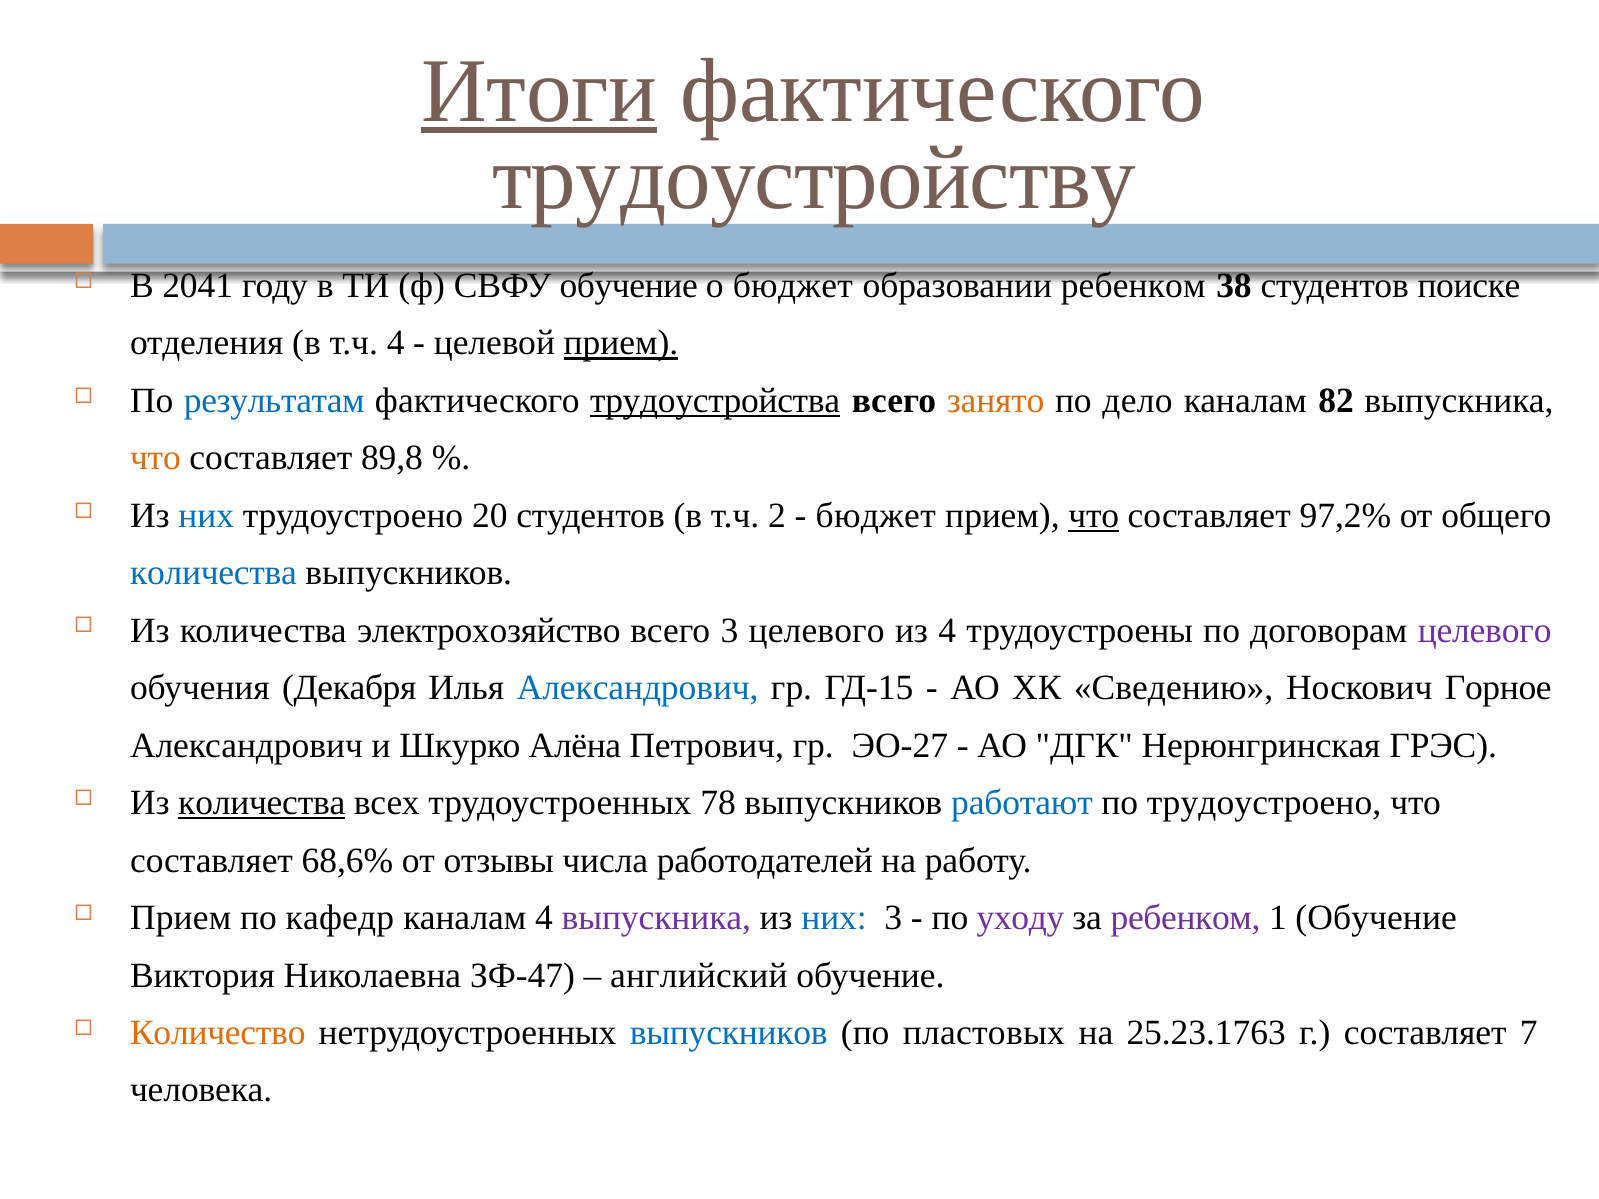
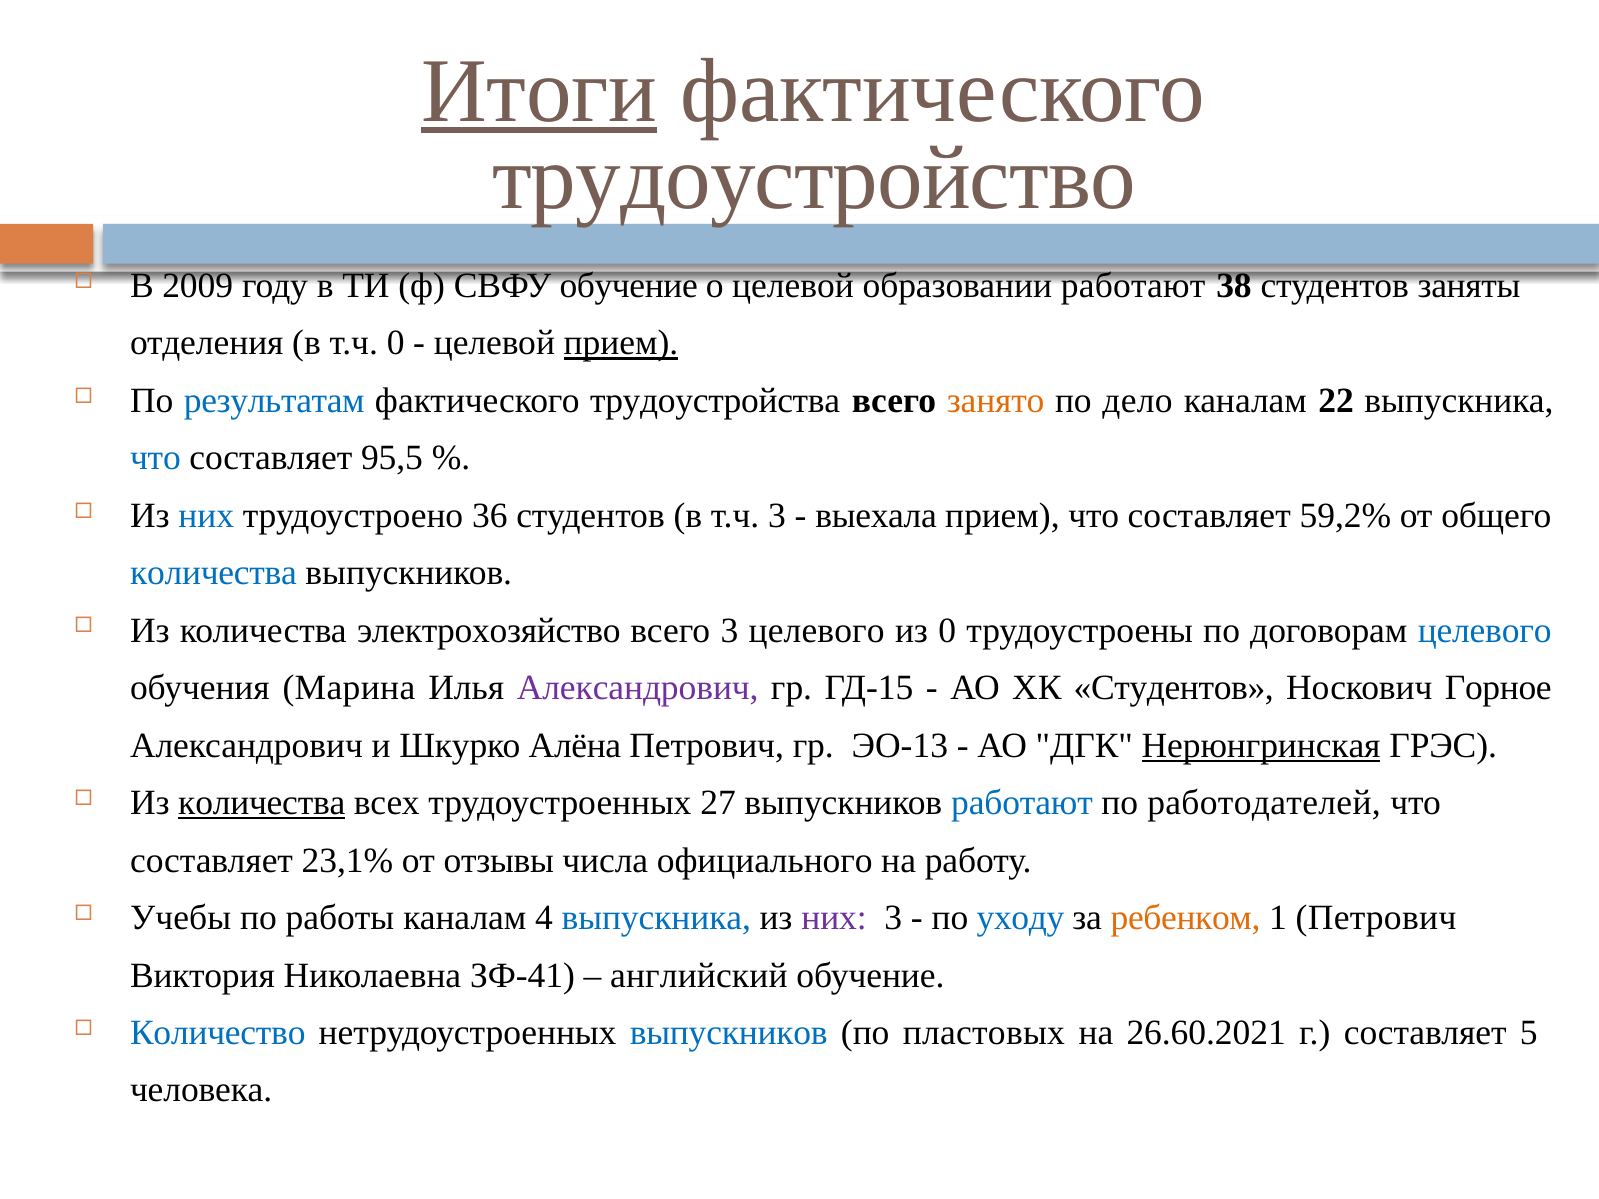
трудоустройству: трудоустройству -> трудоустройство
2041: 2041 -> 2009
о бюджет: бюджет -> целевой
образовании ребенком: ребенком -> работают
поиске: поиске -> заняты
т.ч 4: 4 -> 0
трудоустройства underline: present -> none
82: 82 -> 22
что at (155, 458) colour: orange -> blue
89,8: 89,8 -> 95,5
20: 20 -> 36
т.ч 2: 2 -> 3
бюджет at (876, 516): бюджет -> выехала
что at (1094, 516) underline: present -> none
97,2%: 97,2% -> 59,2%
из 4: 4 -> 0
целевого at (1485, 631) colour: purple -> blue
Декабря: Декабря -> Марина
Александрович at (638, 688) colour: blue -> purple
ХК Сведению: Сведению -> Студентов
ЭО-27: ЭО-27 -> ЭО-13
Нерюнгринская underline: none -> present
78: 78 -> 27
по трудоустроено: трудоустроено -> работодателей
68,6%: 68,6% -> 23,1%
работодателей: работодателей -> официального
Прием at (181, 918): Прием -> Учебы
кафедр: кафедр -> работы
выпускника at (656, 918) colour: purple -> blue
них at (834, 918) colour: blue -> purple
уходу colour: purple -> blue
ребенком at (1186, 918) colour: purple -> orange
1 Обучение: Обучение -> Петрович
ЗФ-47: ЗФ-47 -> ЗФ-41
Количество colour: orange -> blue
25.23.1763: 25.23.1763 -> 26.60.2021
7: 7 -> 5
